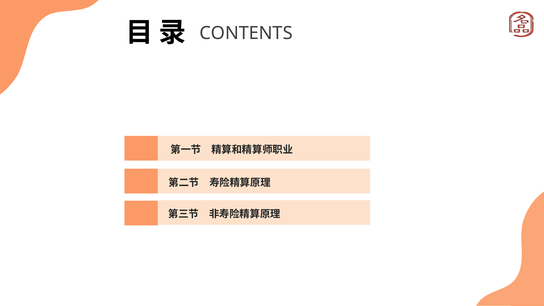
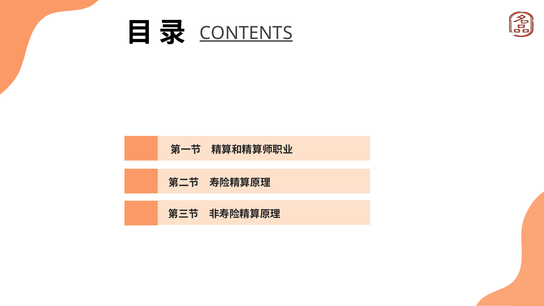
CONTENTS underline: none -> present
